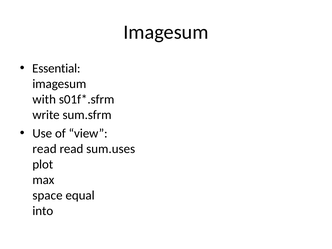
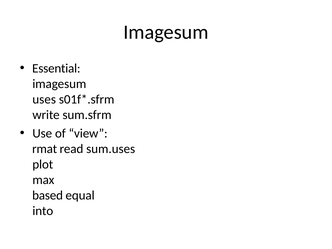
with: with -> uses
read at (44, 149): read -> rmat
space: space -> based
